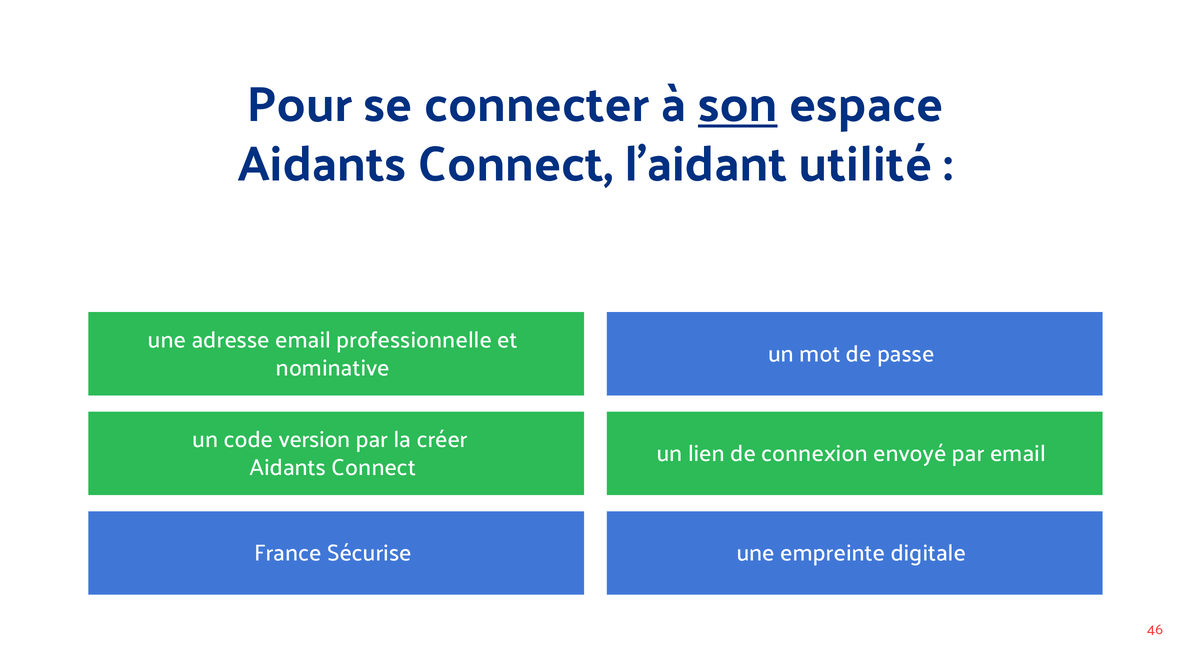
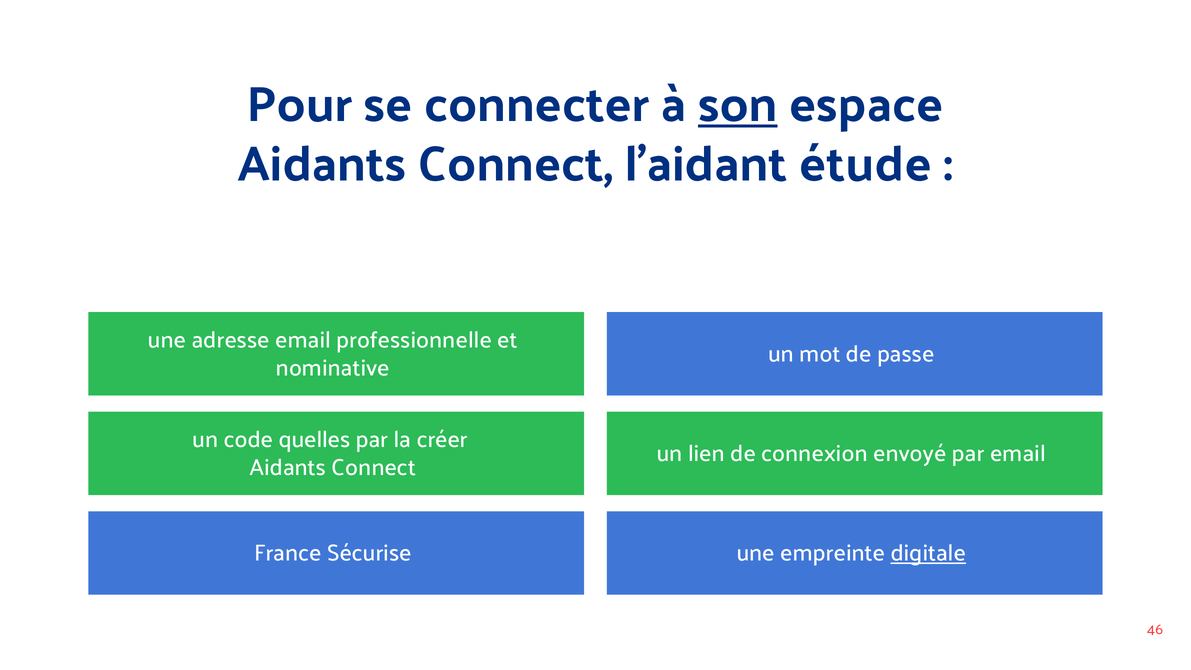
utilité: utilité -> étude
version: version -> quelles
digitale underline: none -> present
